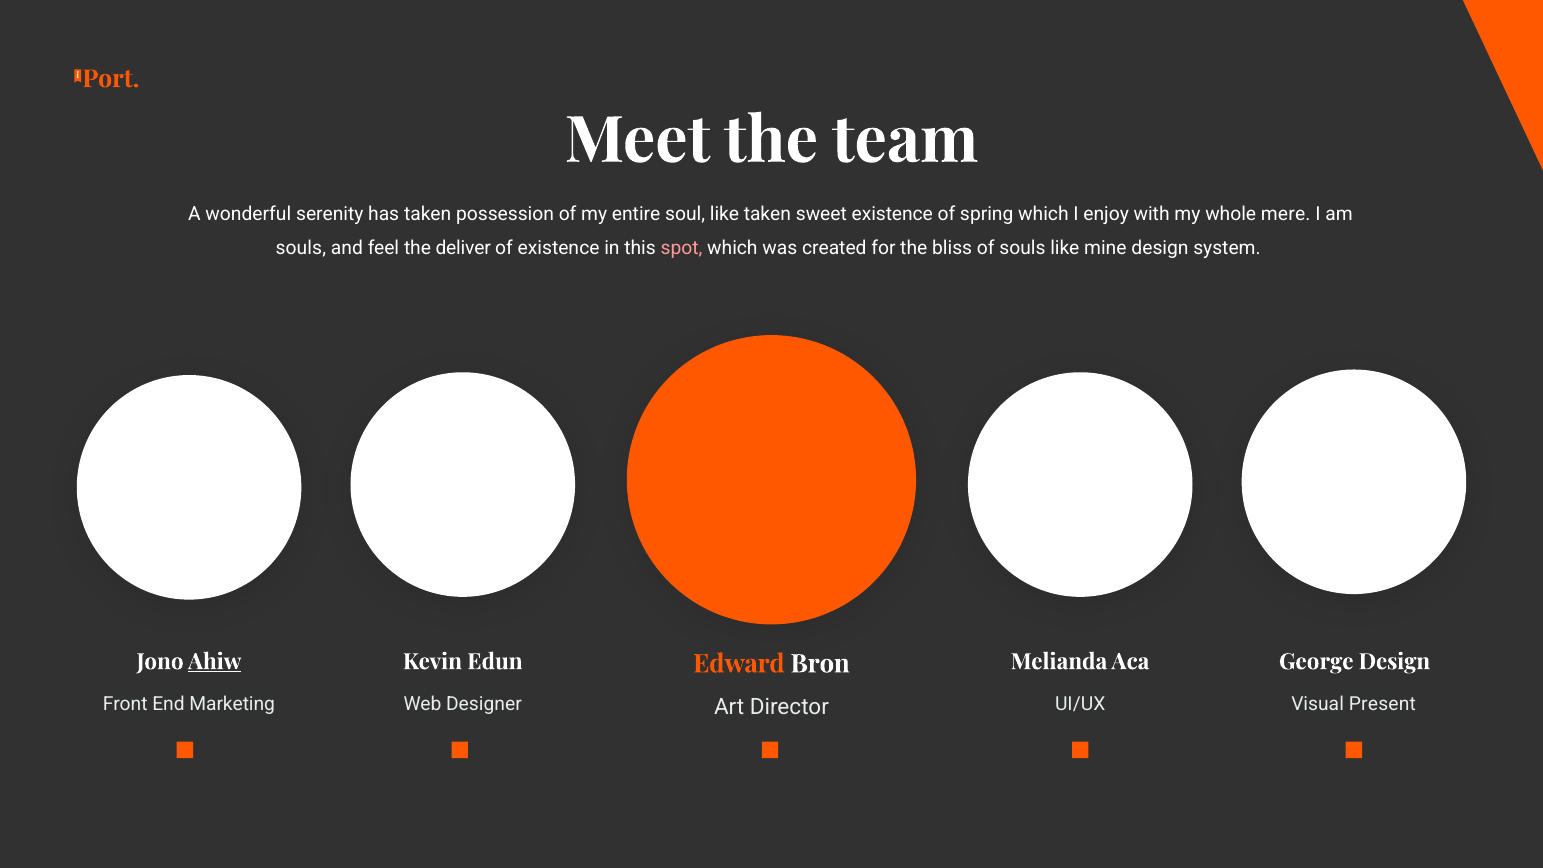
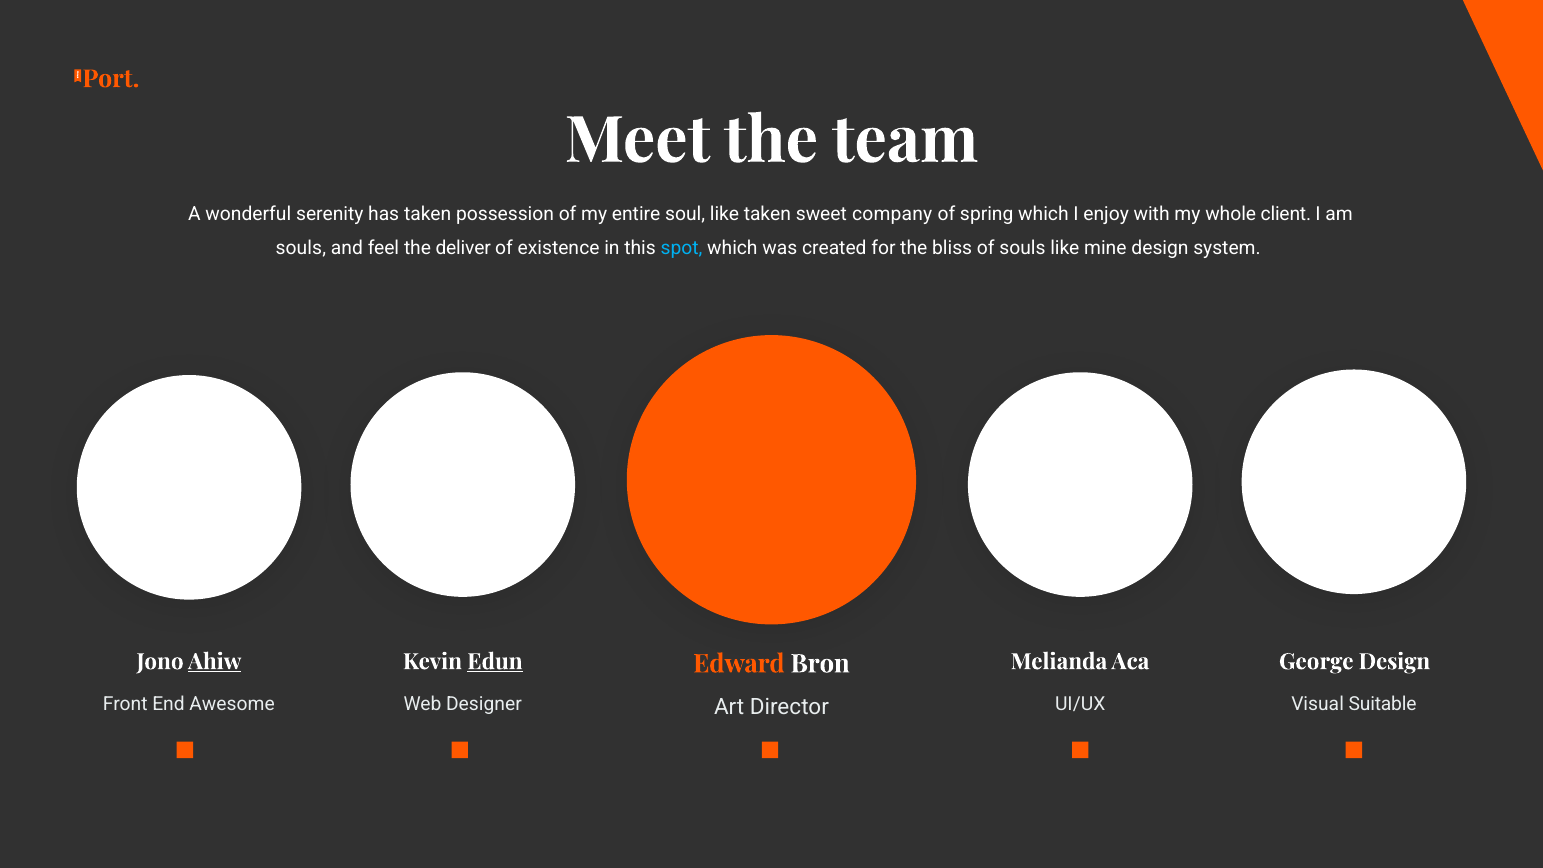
sweet existence: existence -> company
mere: mere -> client
spot colour: pink -> light blue
Edun underline: none -> present
Marketing: Marketing -> Awesome
Present: Present -> Suitable
